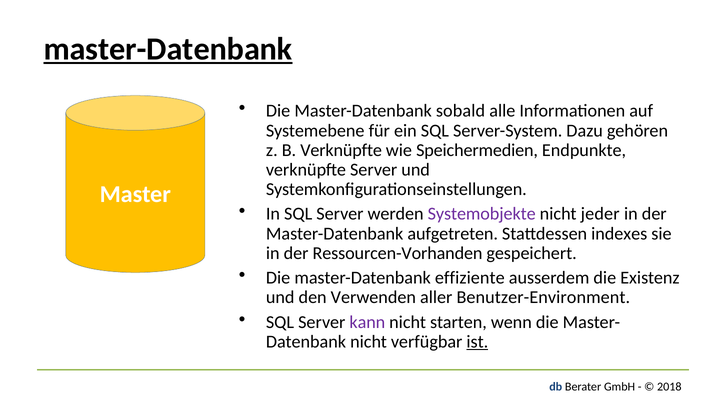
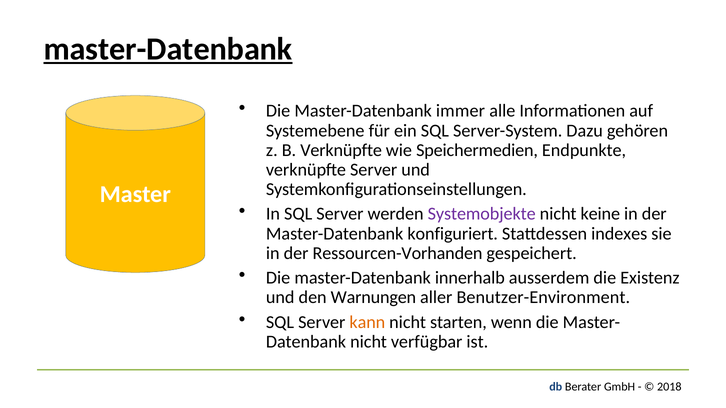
sobald: sobald -> immer
jeder: jeder -> keine
aufgetreten: aufgetreten -> konfiguriert
effiziente: effiziente -> innerhalb
Verwenden: Verwenden -> Warnungen
kann colour: purple -> orange
ist underline: present -> none
